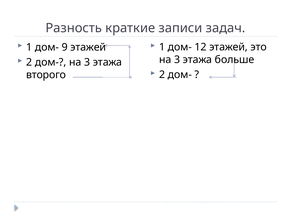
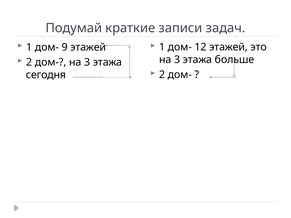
Разность: Разность -> Подумай
второго: второго -> сегодня
